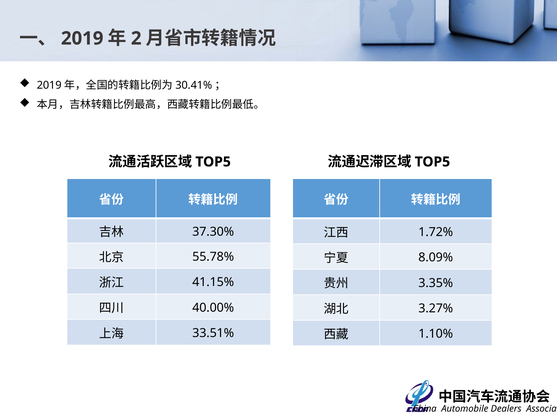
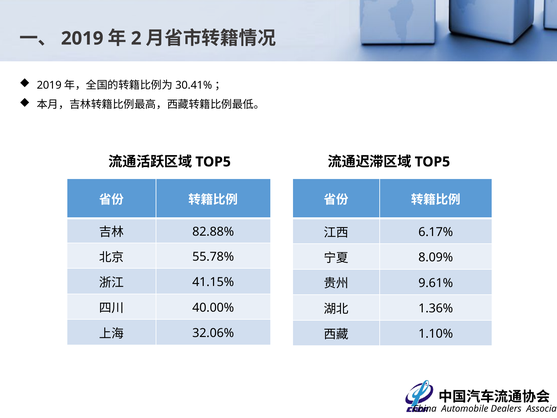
37.30%: 37.30% -> 82.88%
1.72%: 1.72% -> 6.17%
3.35%: 3.35% -> 9.61%
3.27%: 3.27% -> 1.36%
33.51%: 33.51% -> 32.06%
